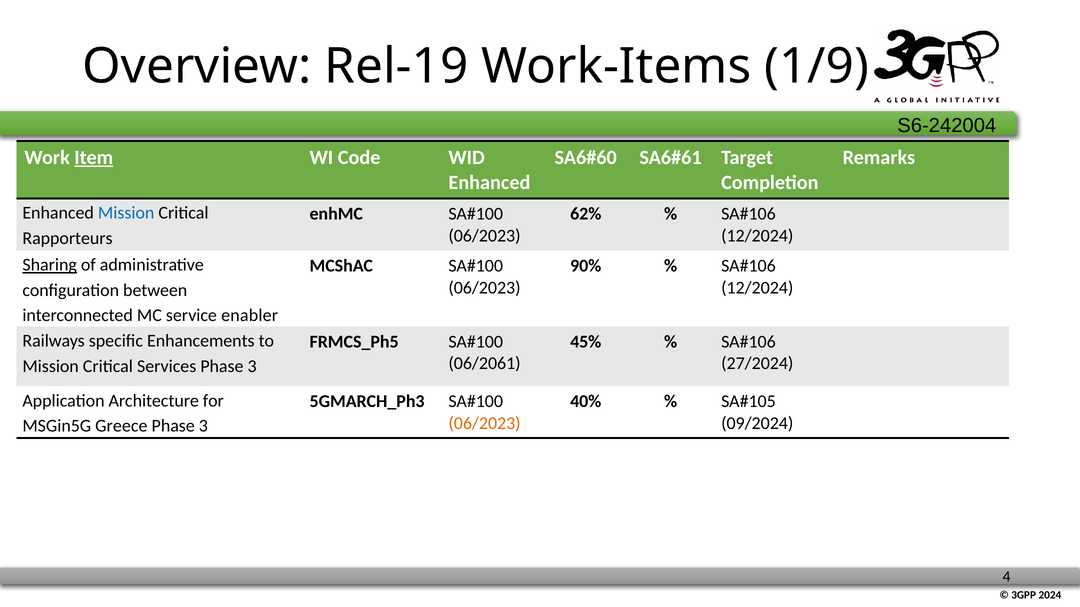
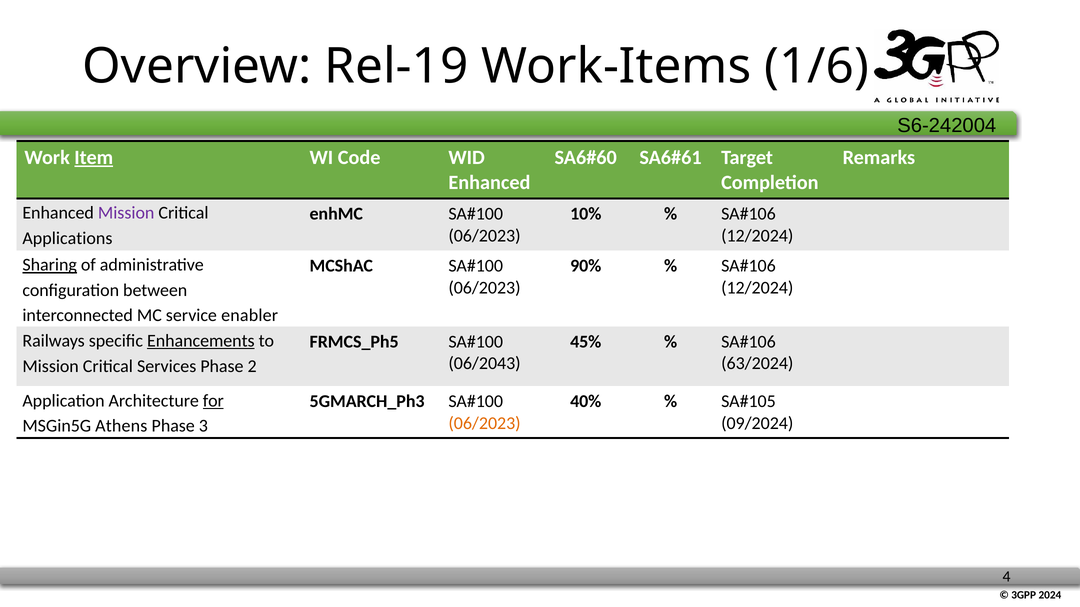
1/9: 1/9 -> 1/6
Mission at (126, 213) colour: blue -> purple
62%: 62% -> 10%
Rapporteurs: Rapporteurs -> Applications
Enhancements underline: none -> present
06/2061: 06/2061 -> 06/2043
27/2024: 27/2024 -> 63/2024
Services Phase 3: 3 -> 2
for underline: none -> present
Greece: Greece -> Athens
